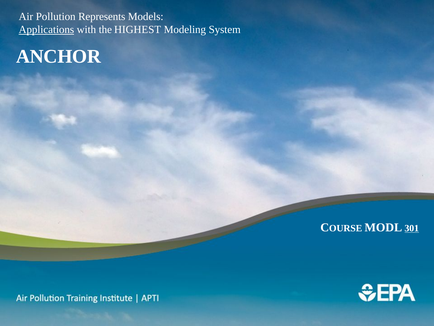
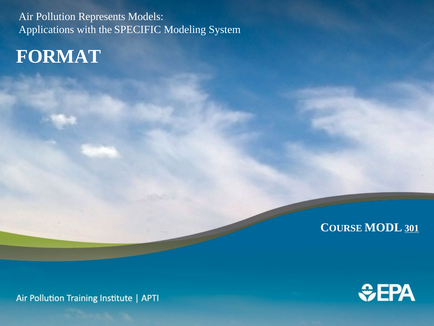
Applications underline: present -> none
HIGHEST: HIGHEST -> SPECIFIC
ANCHOR: ANCHOR -> FORMAT
